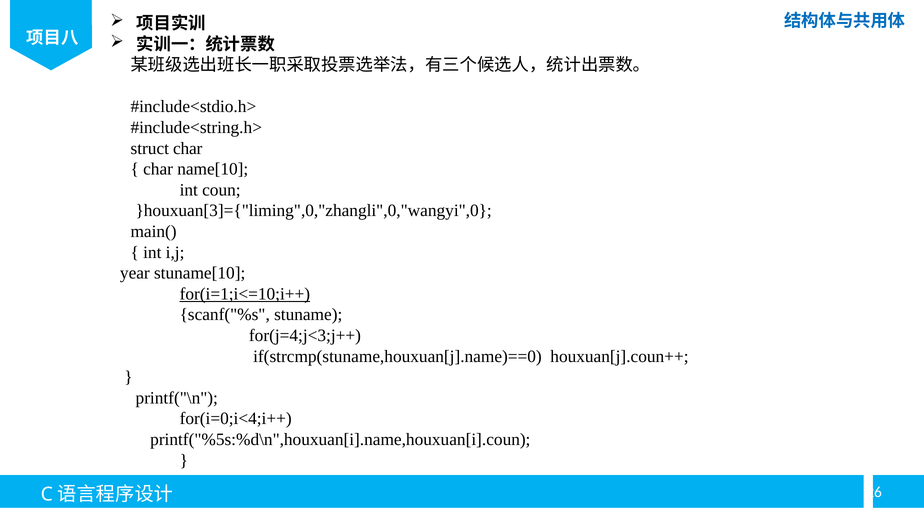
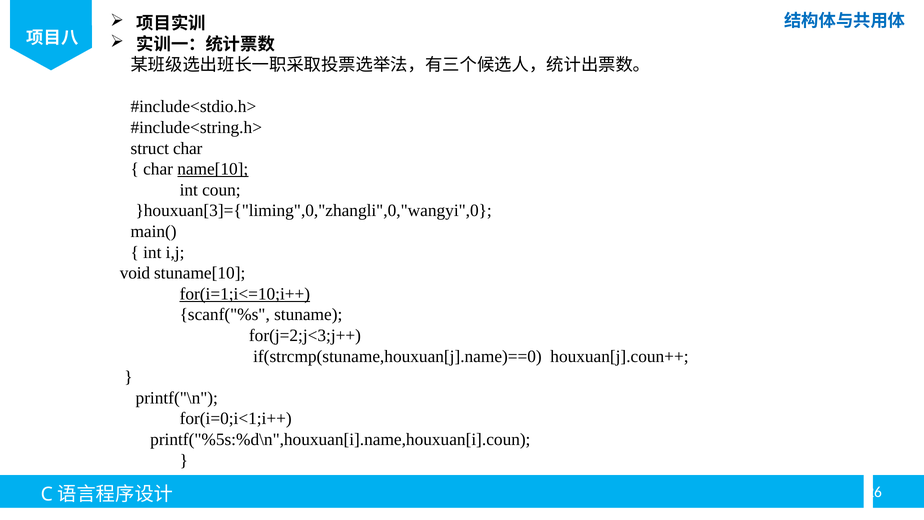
name[10 underline: none -> present
year: year -> void
for(j=4;j<3;j++: for(j=4;j<3;j++ -> for(j=2;j<3;j++
for(i=0;i<4;i++: for(i=0;i<4;i++ -> for(i=0;i<1;i++
